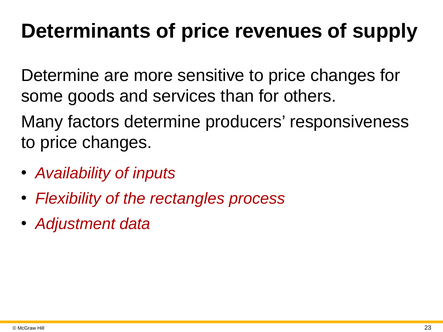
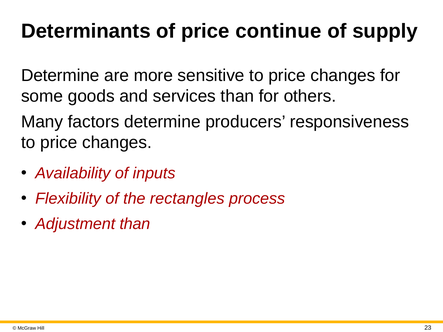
revenues: revenues -> continue
Adjustment data: data -> than
